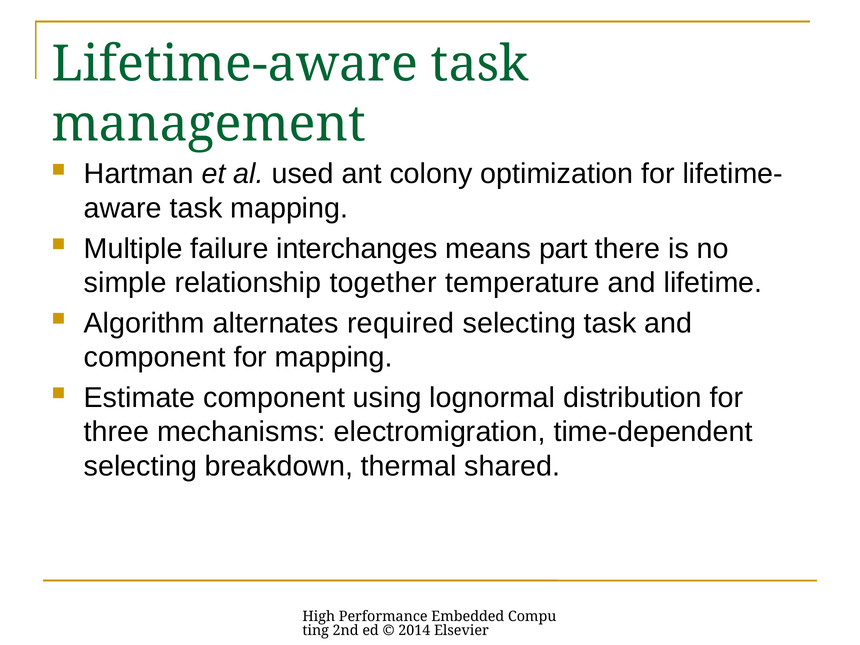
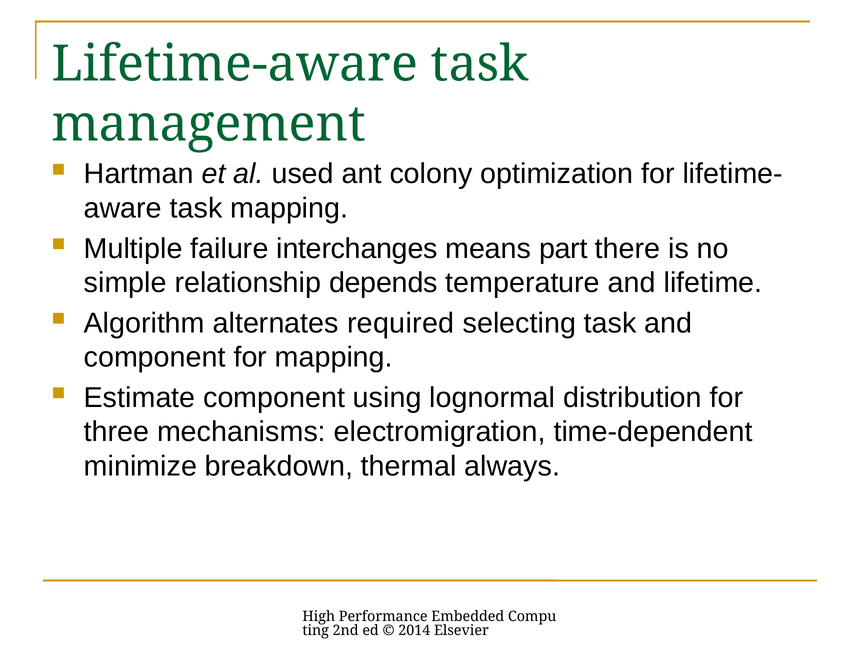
together: together -> depends
selecting at (140, 466): selecting -> minimize
shared: shared -> always
